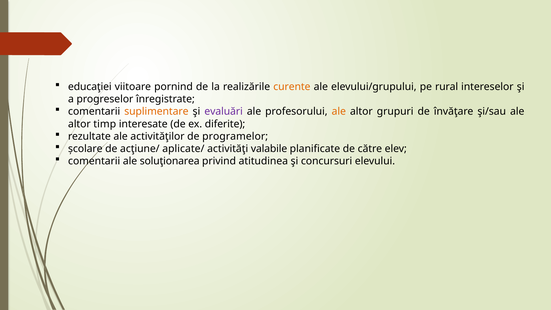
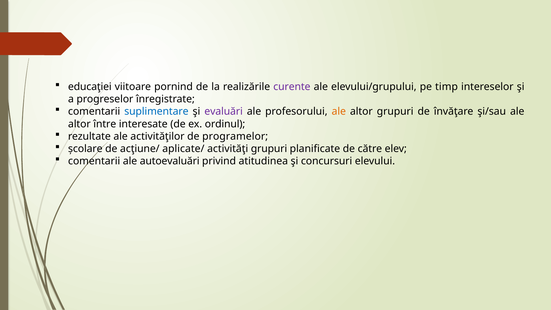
curente colour: orange -> purple
rural: rural -> timp
suplimentare colour: orange -> blue
timp: timp -> între
diferite: diferite -> ordinul
activităţi valabile: valabile -> grupuri
soluţionarea: soluţionarea -> autoevaluări
